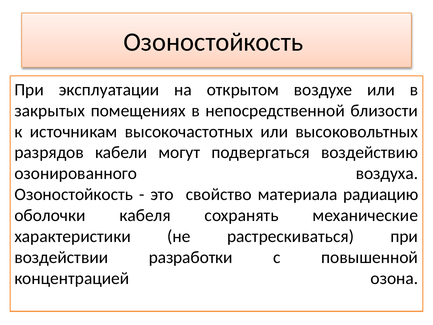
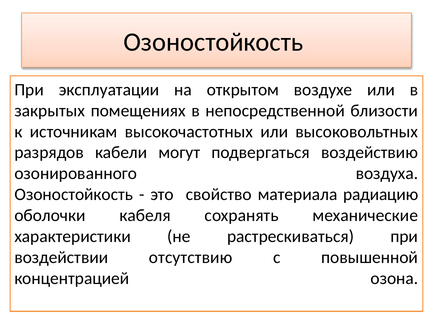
разработки: разработки -> отсутствию
